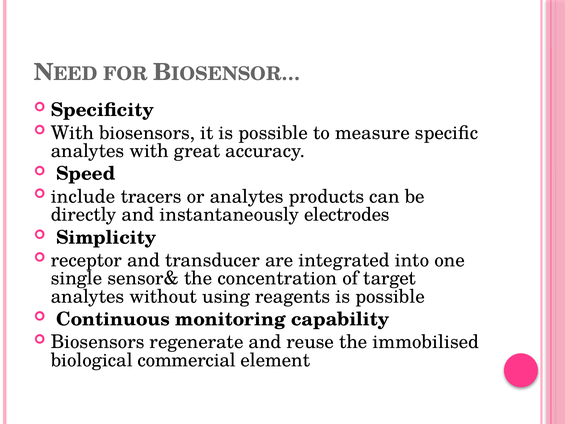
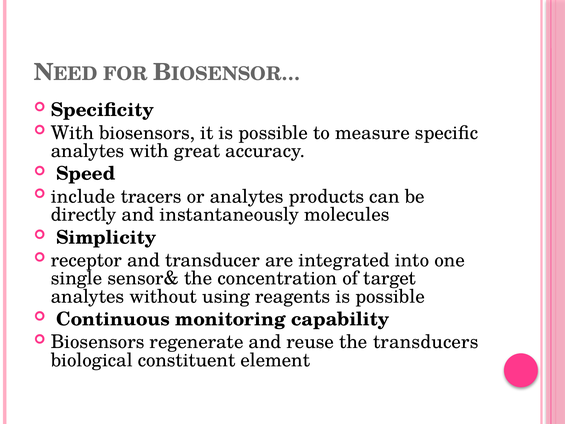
electrodes: electrodes -> molecules
immobilised: immobilised -> transducers
commercial: commercial -> constituent
